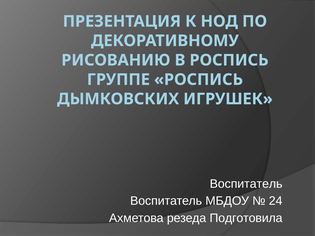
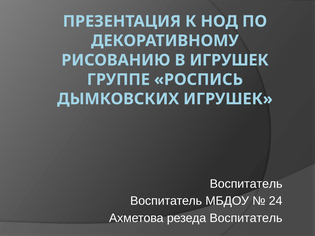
В РОСПИСЬ: РОСПИСЬ -> ИГРУШЕК
резеда Подготовила: Подготовила -> Воспитатель
